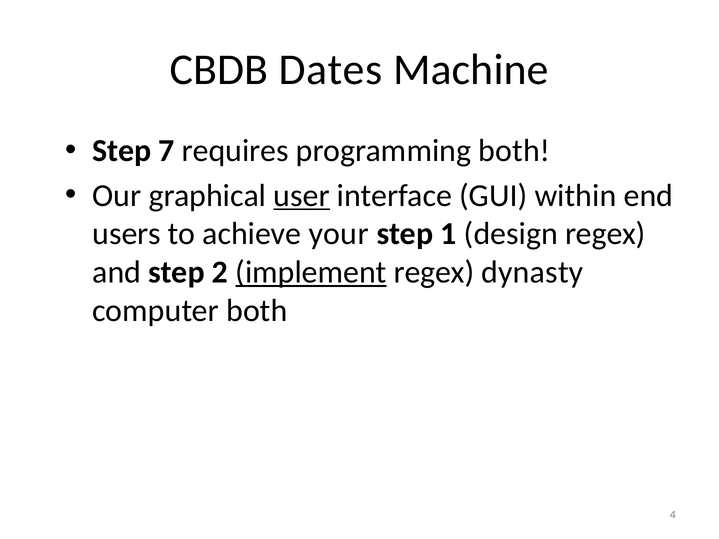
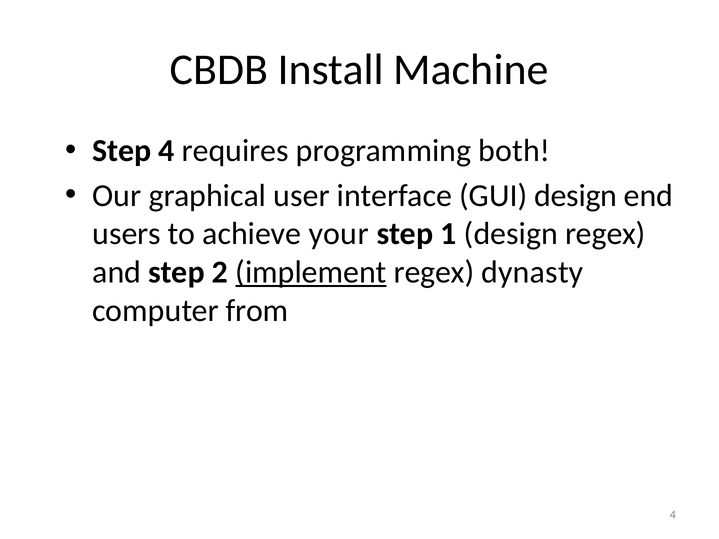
Dates: Dates -> Install
Step 7: 7 -> 4
user underline: present -> none
GUI within: within -> design
computer both: both -> from
